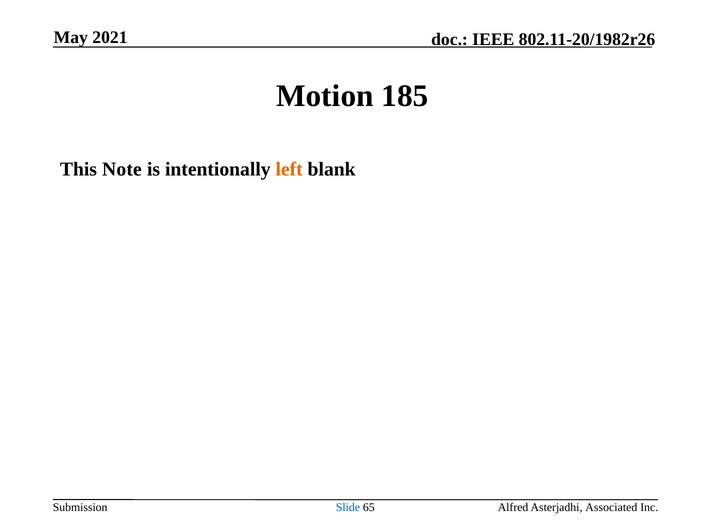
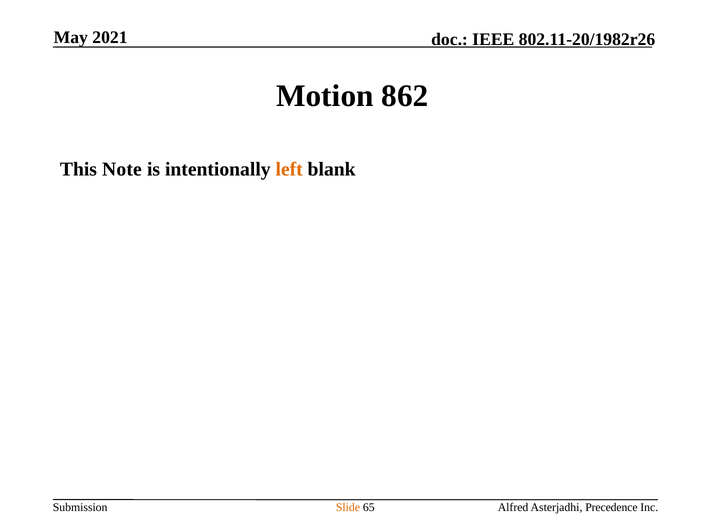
185: 185 -> 862
Slide colour: blue -> orange
Associated: Associated -> Precedence
